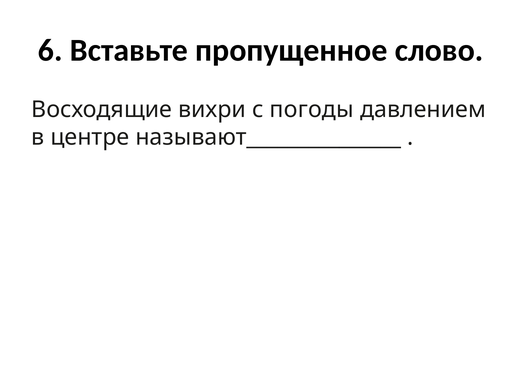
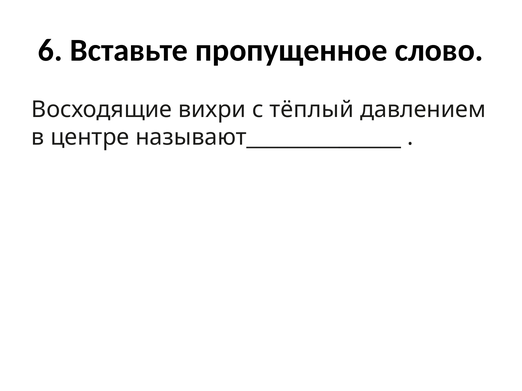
погоды: погоды -> тёплый
